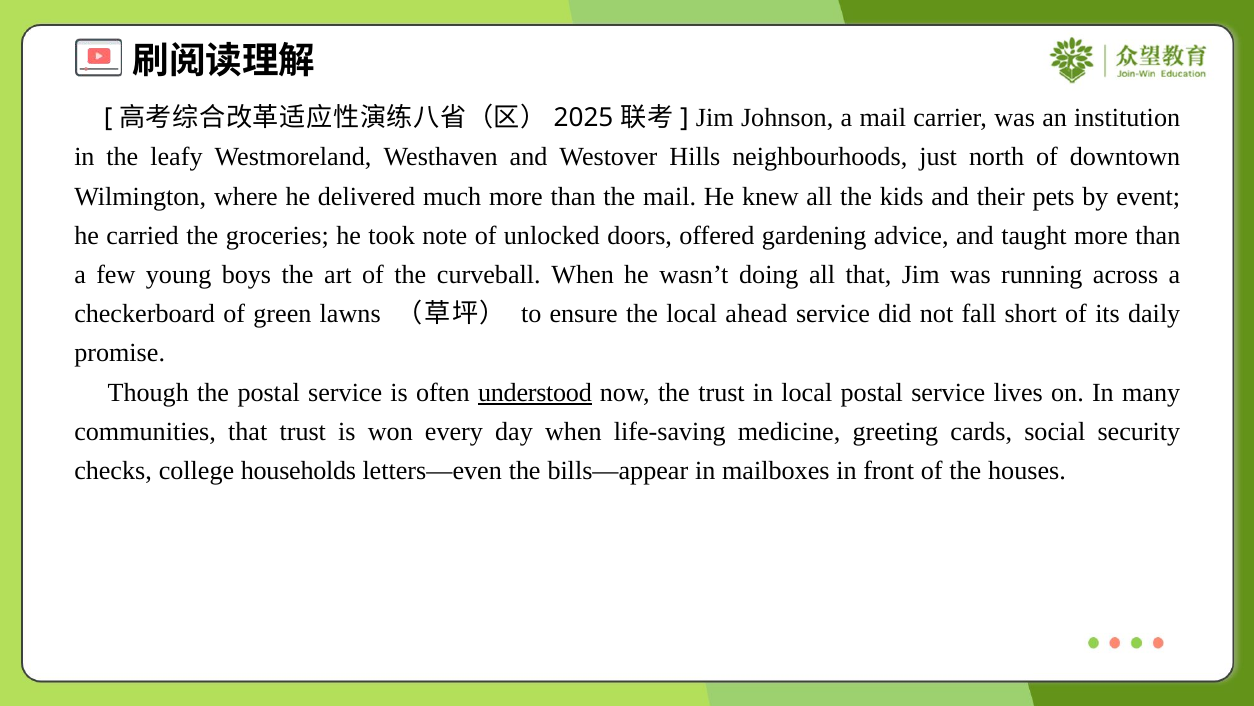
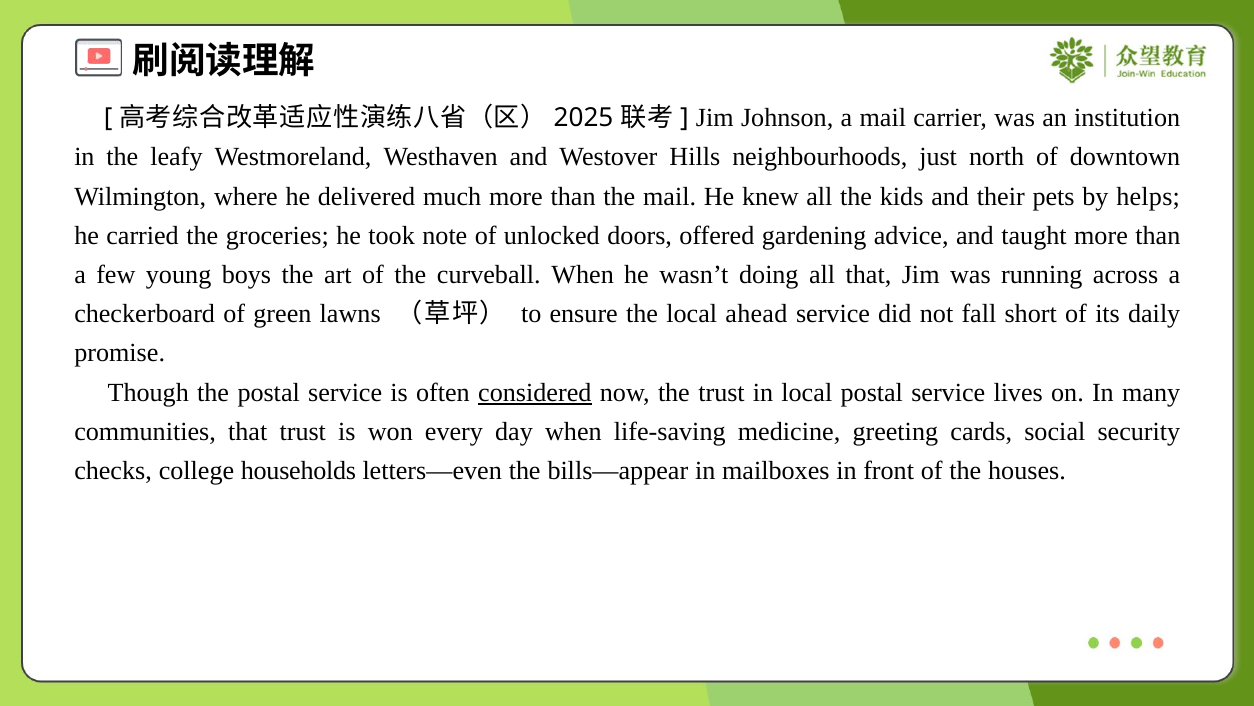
event: event -> helps
understood: understood -> considered
